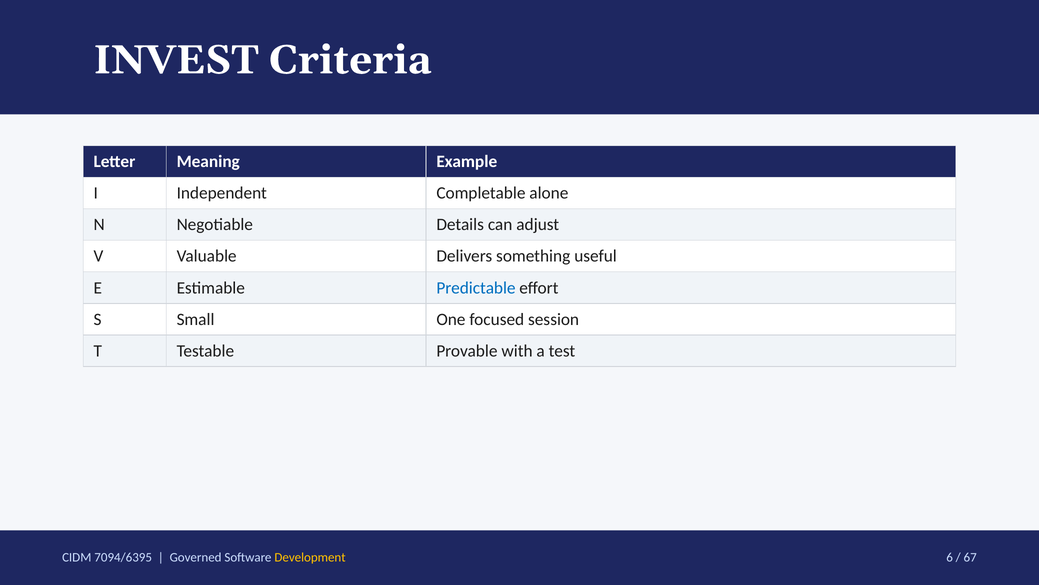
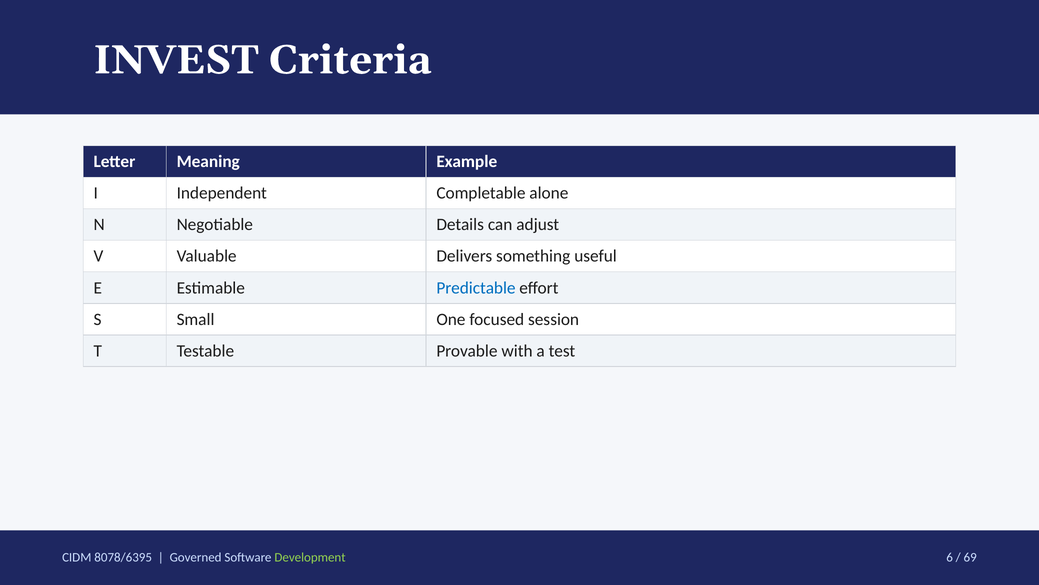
7094/6395: 7094/6395 -> 8078/6395
Development colour: yellow -> light green
67: 67 -> 69
